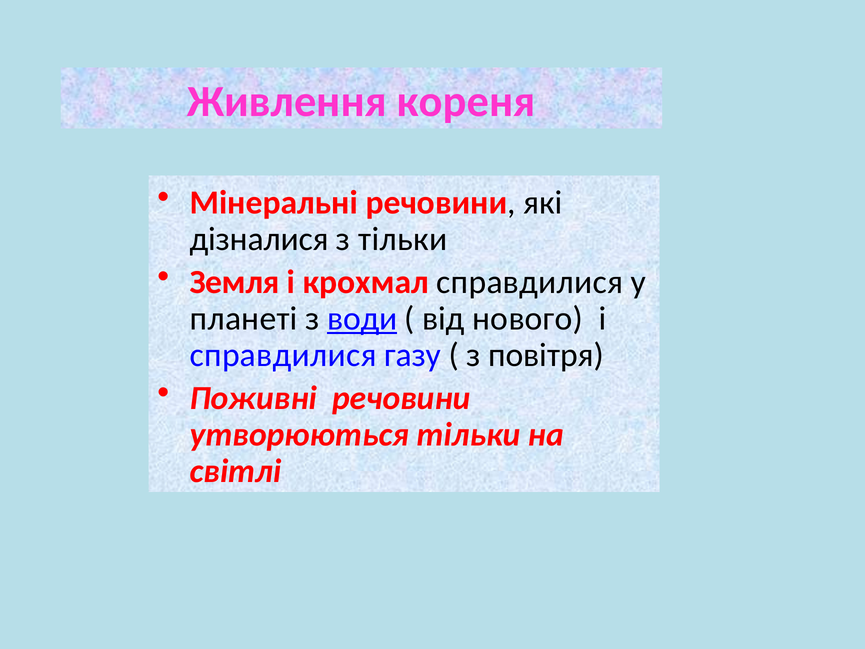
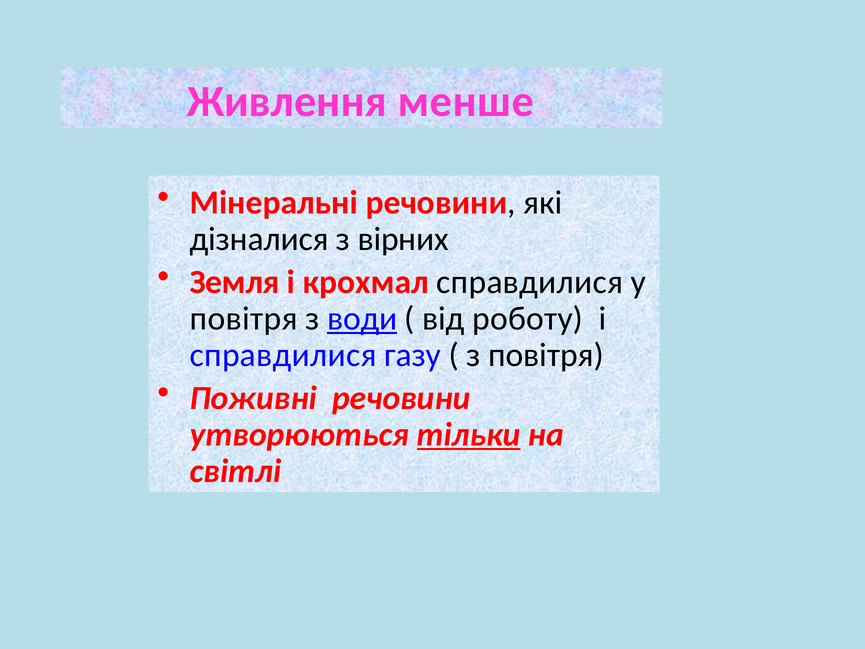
кореня: кореня -> менше
з тільки: тільки -> вірних
планеті at (244, 318): планеті -> повітря
нового: нового -> роботу
тільки at (469, 434) underline: none -> present
